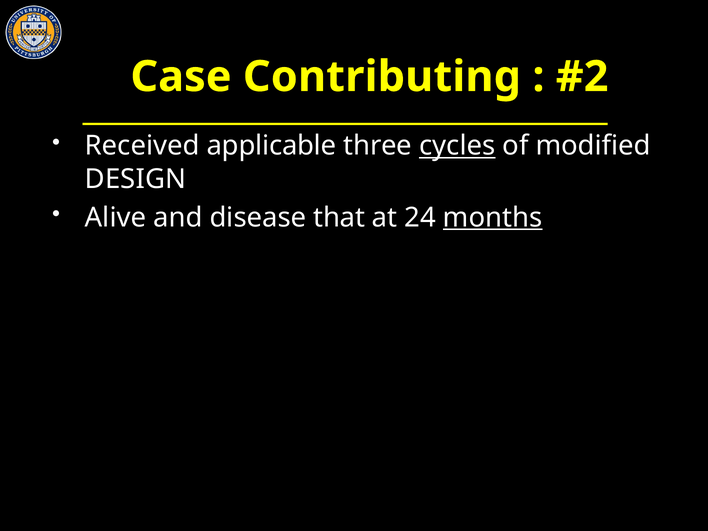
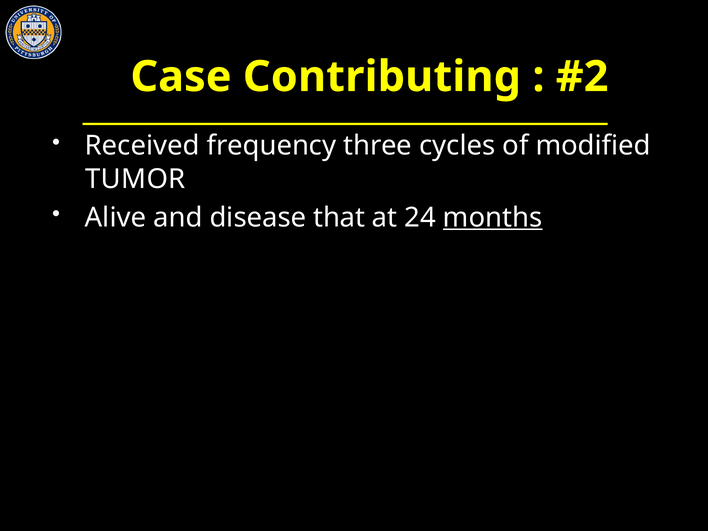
applicable: applicable -> frequency
cycles underline: present -> none
DESIGN: DESIGN -> TUMOR
